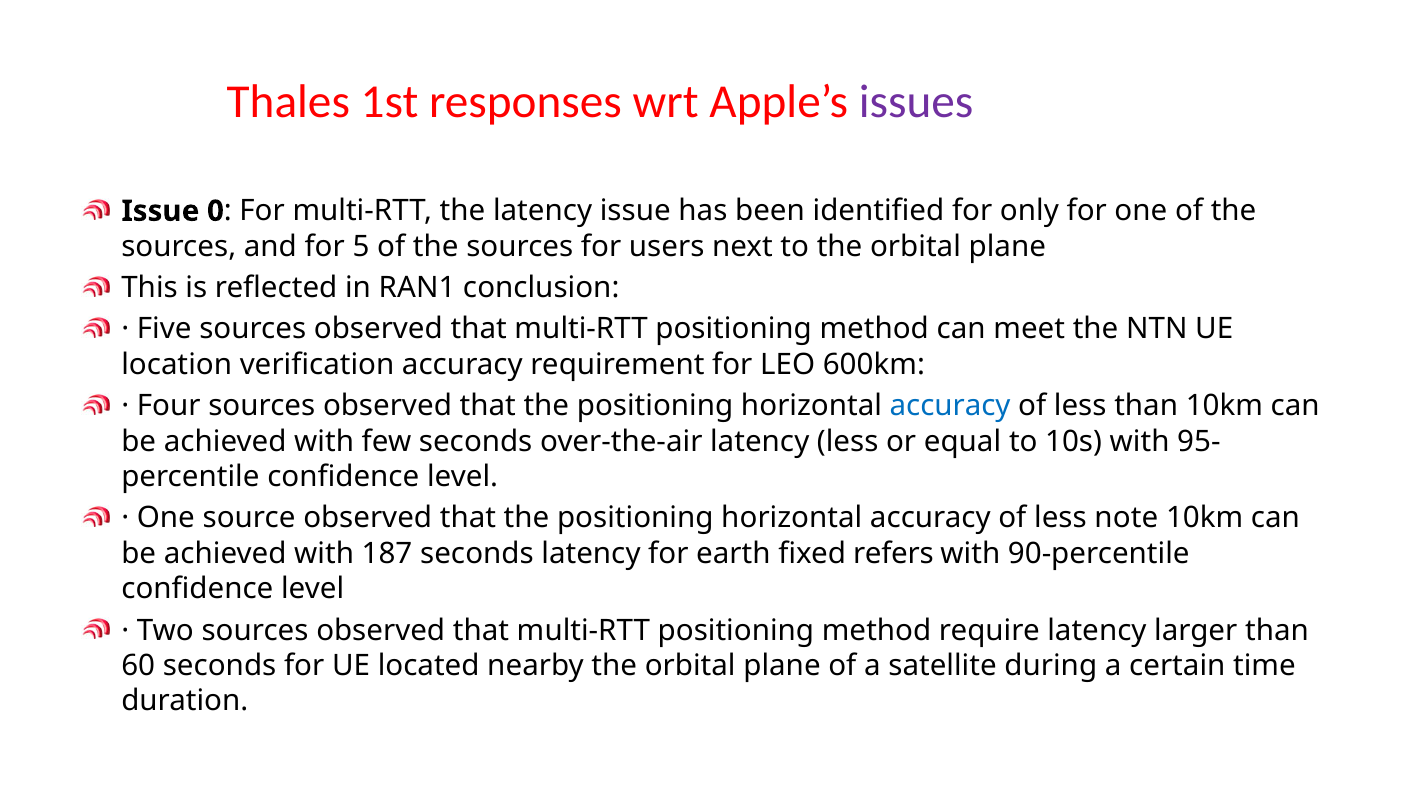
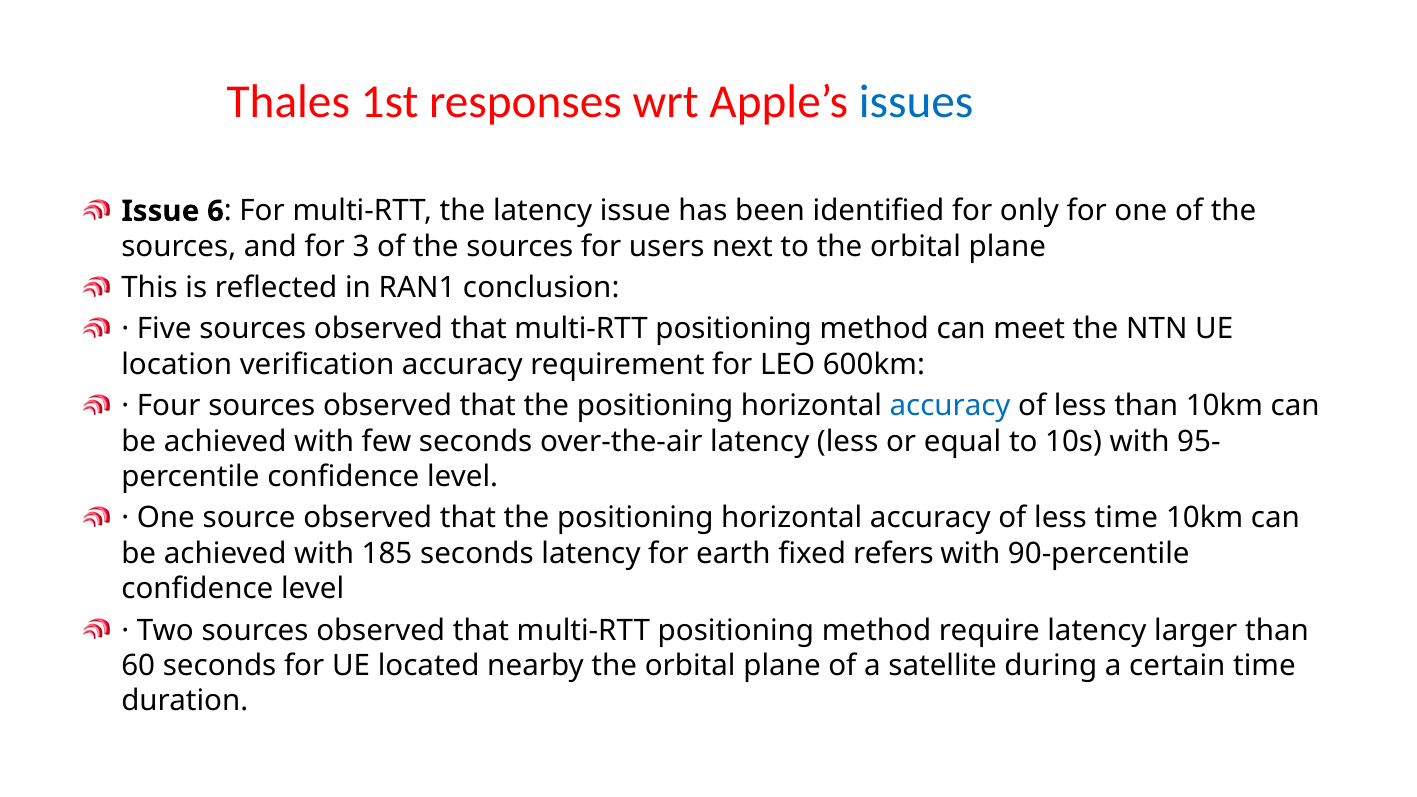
issues colour: purple -> blue
0: 0 -> 6
5: 5 -> 3
less note: note -> time
187: 187 -> 185
